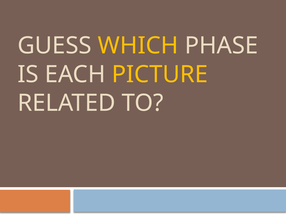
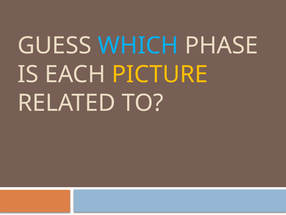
WHICH colour: yellow -> light blue
